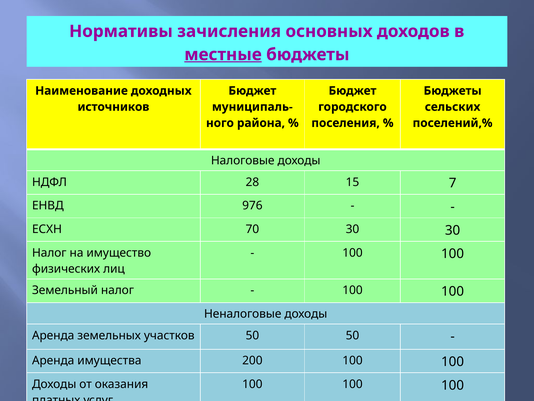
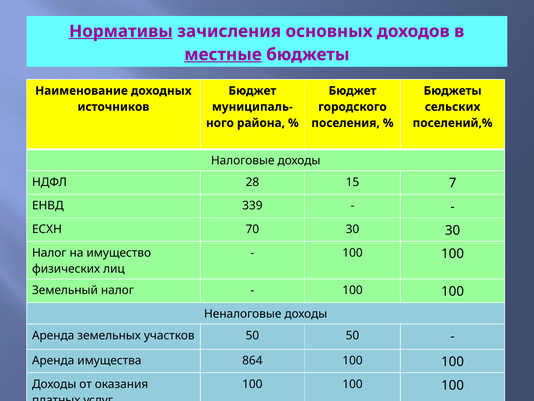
Нормативы underline: none -> present
976: 976 -> 339
200: 200 -> 864
